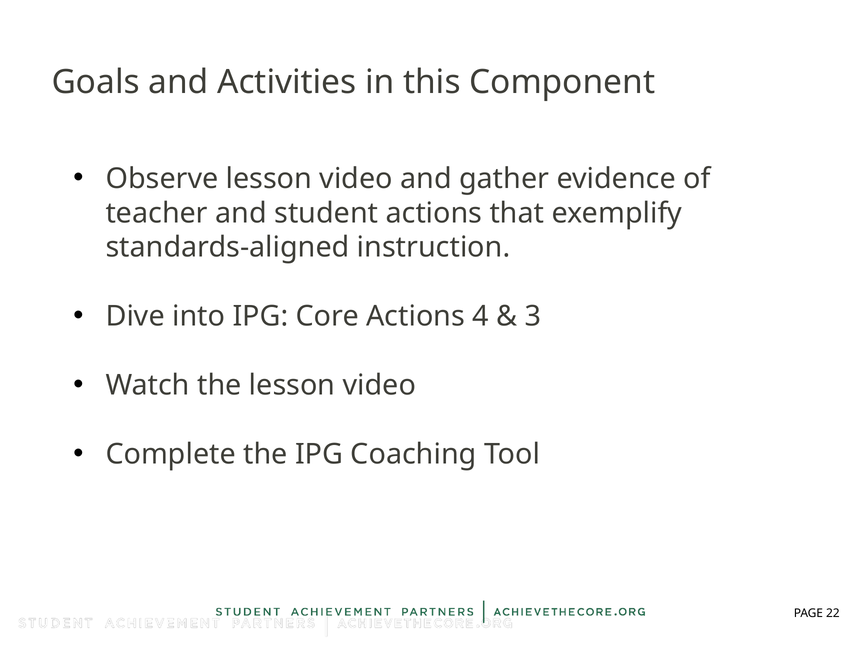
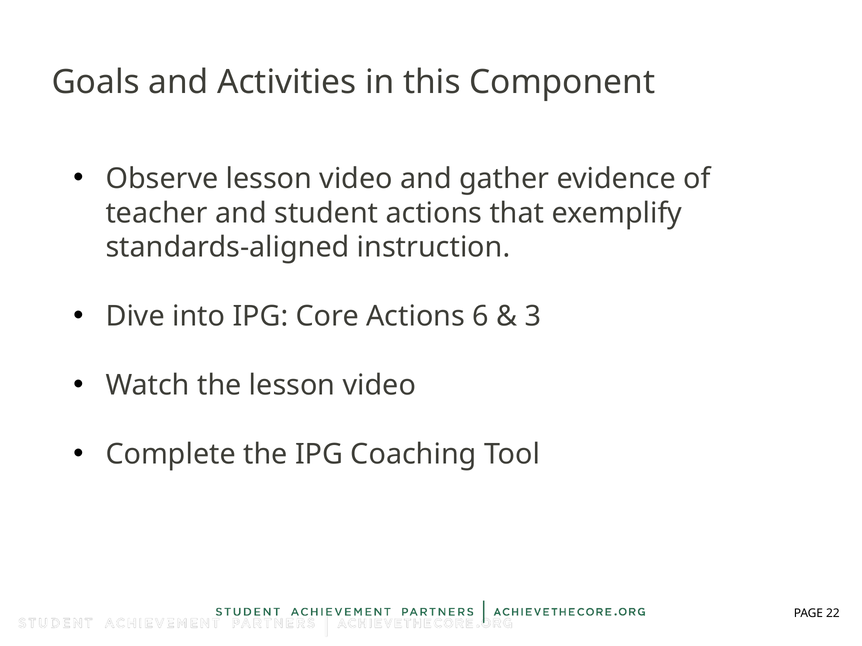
4: 4 -> 6
